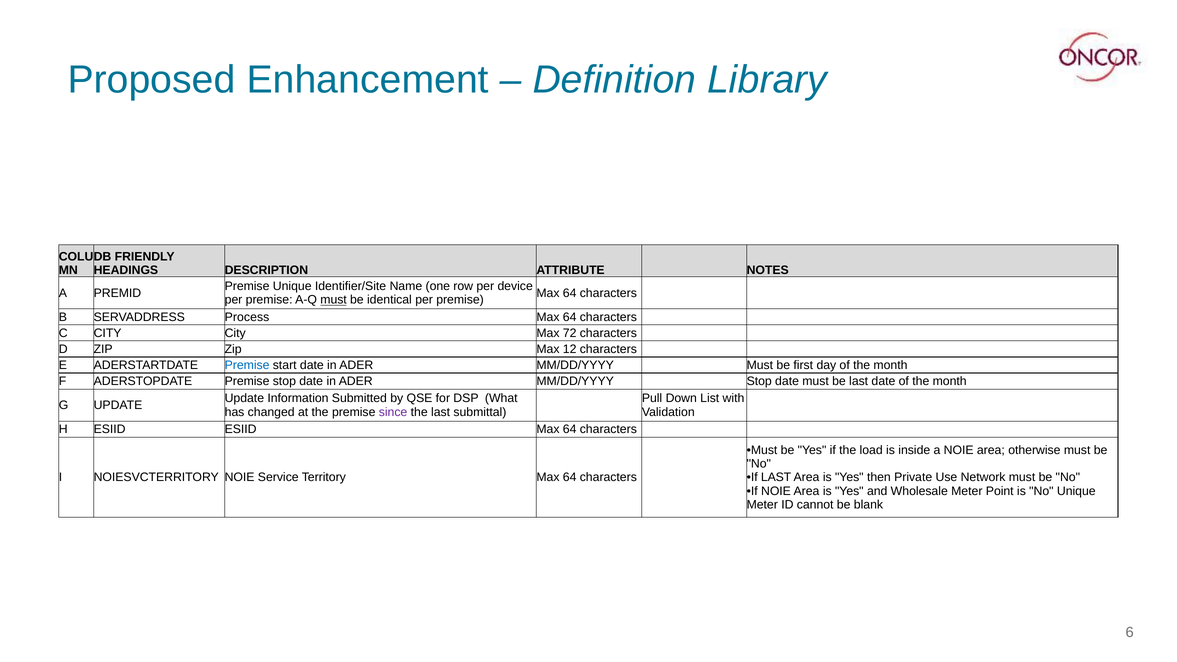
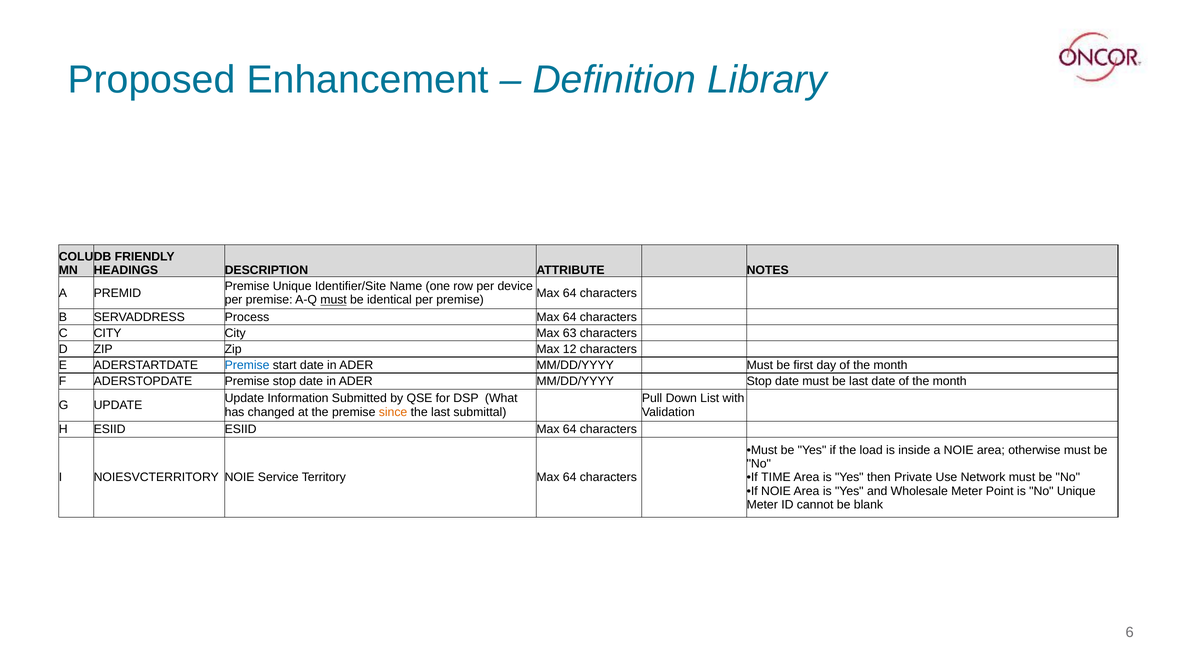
72: 72 -> 63
since colour: purple -> orange
If LAST: LAST -> TIME
